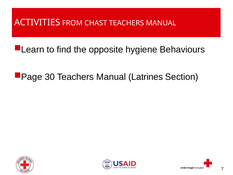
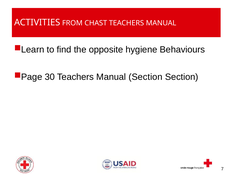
Manual Latrines: Latrines -> Section
